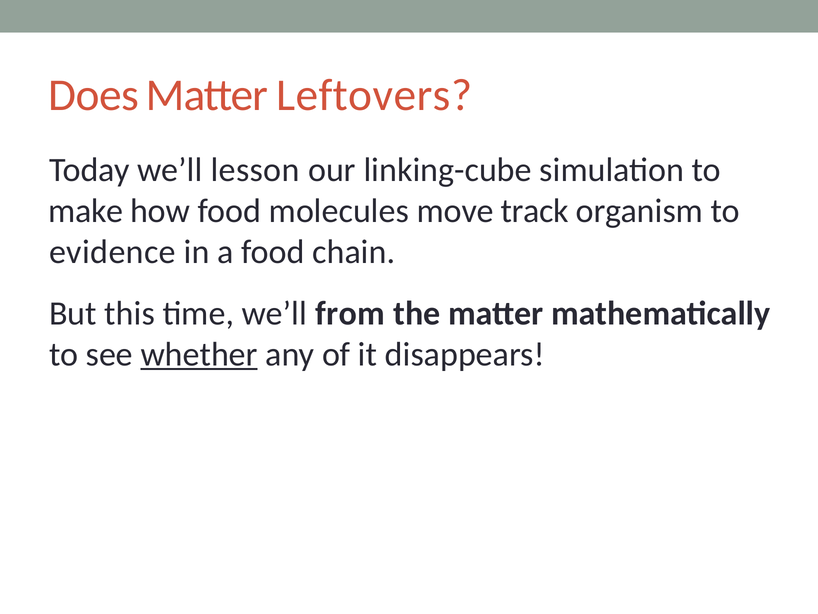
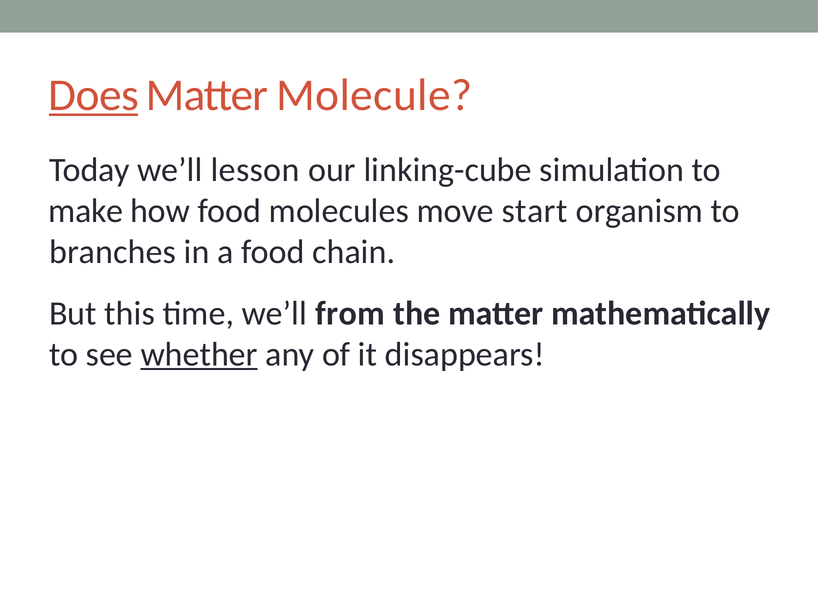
Does underline: none -> present
Leftovers: Leftovers -> Molecule
track: track -> start
evidence: evidence -> branches
